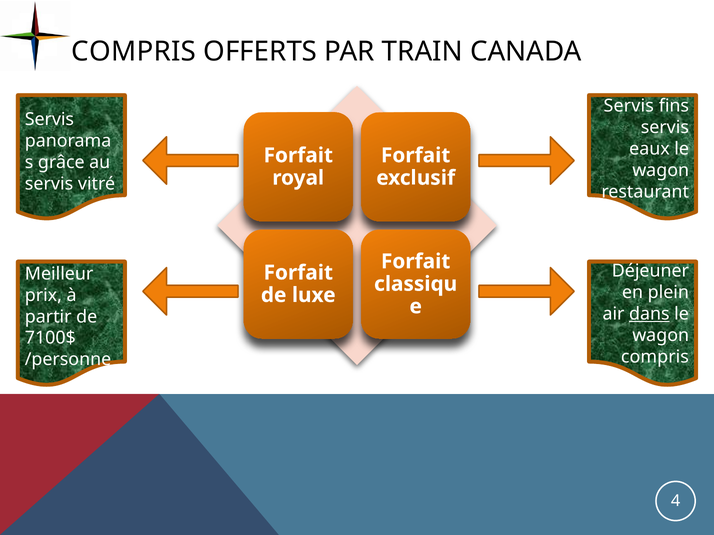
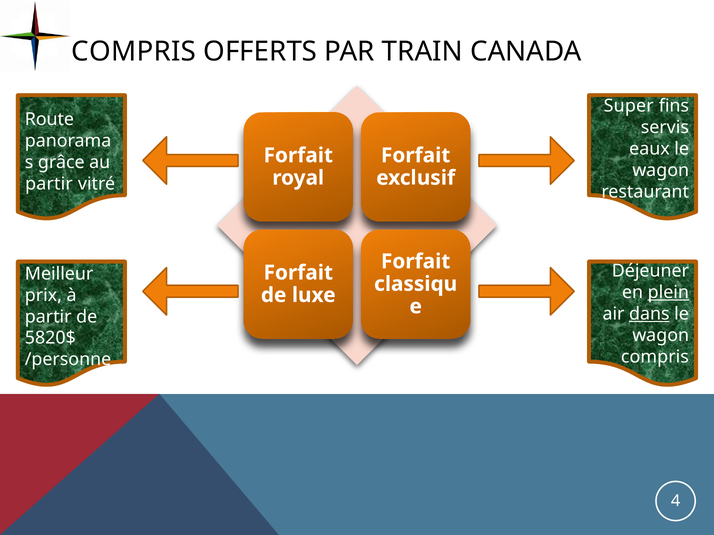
Servis at (629, 106): Servis -> Super
Servis at (49, 120): Servis -> Route
servis at (49, 184): servis -> partir
plein underline: none -> present
7100$: 7100$ -> 5820$
